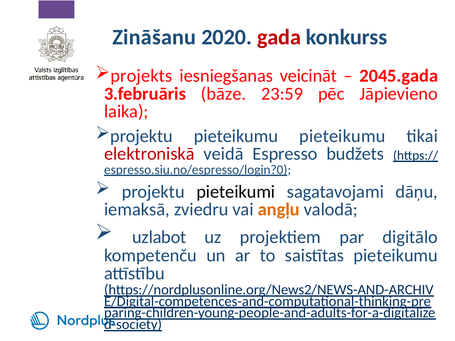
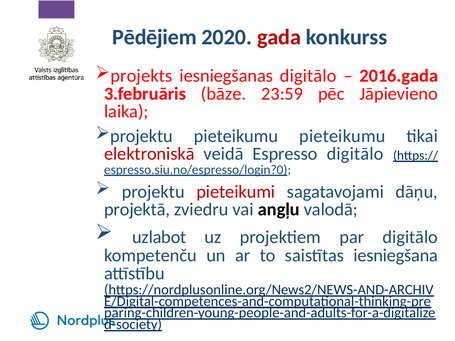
Zināšanu: Zināšanu -> Pēdējiem
iesniegšanas veicināt: veicināt -> digitālo
2045.gada: 2045.gada -> 2016.gada
Espresso budžets: budžets -> digitālo
pieteikumi colour: black -> red
iemaksā: iemaksā -> projektā
angļu colour: orange -> black
saistītas pieteikumu: pieteikumu -> iesniegšana
